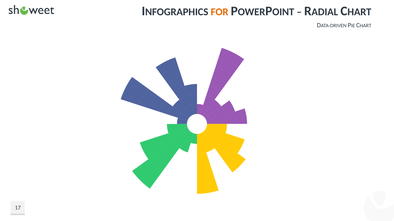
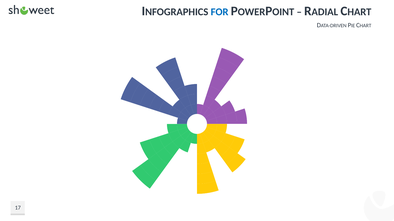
FOR colour: orange -> blue
